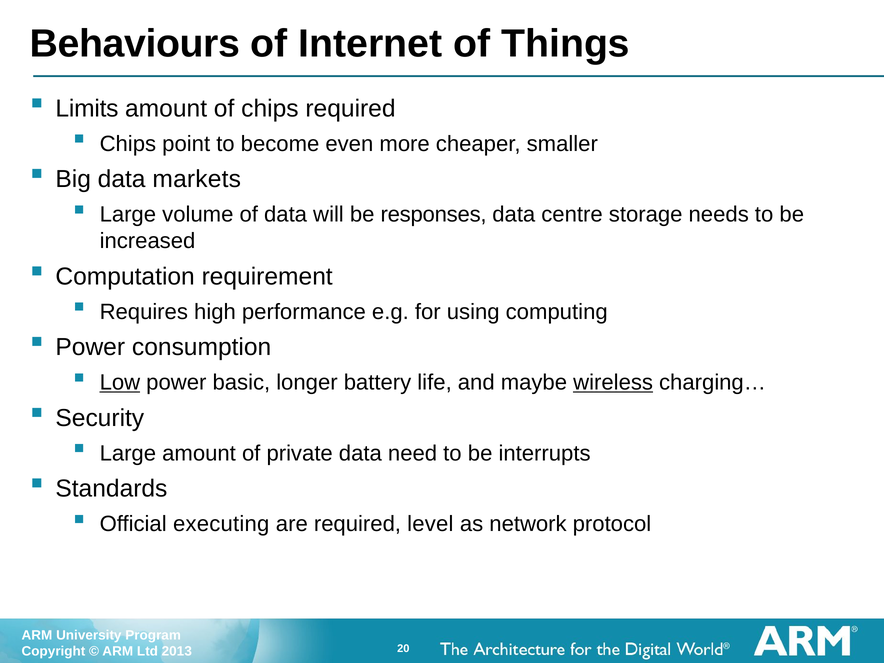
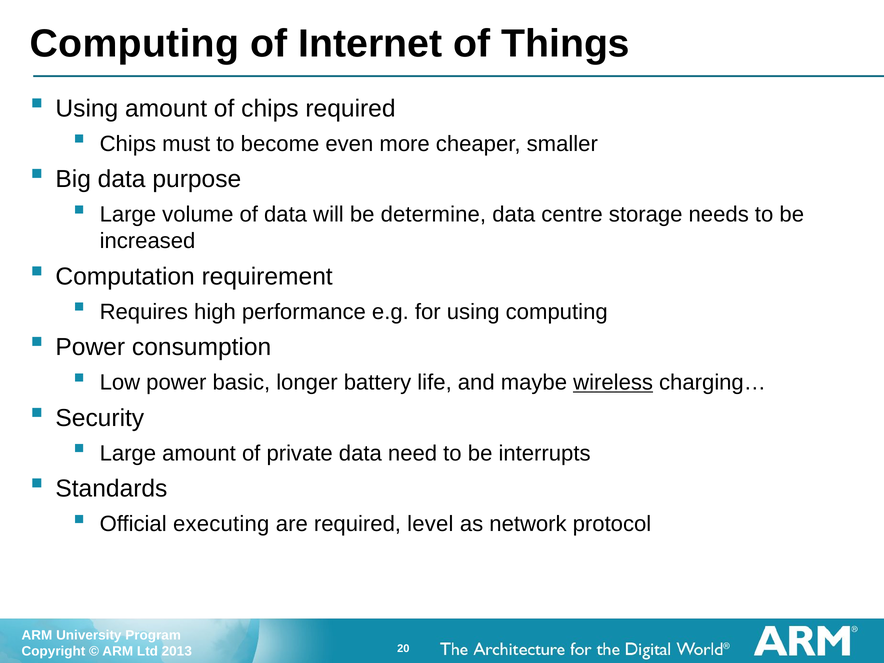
Behaviours at (135, 44): Behaviours -> Computing
Limits at (87, 109): Limits -> Using
point: point -> must
markets: markets -> purpose
responses: responses -> determine
Low underline: present -> none
